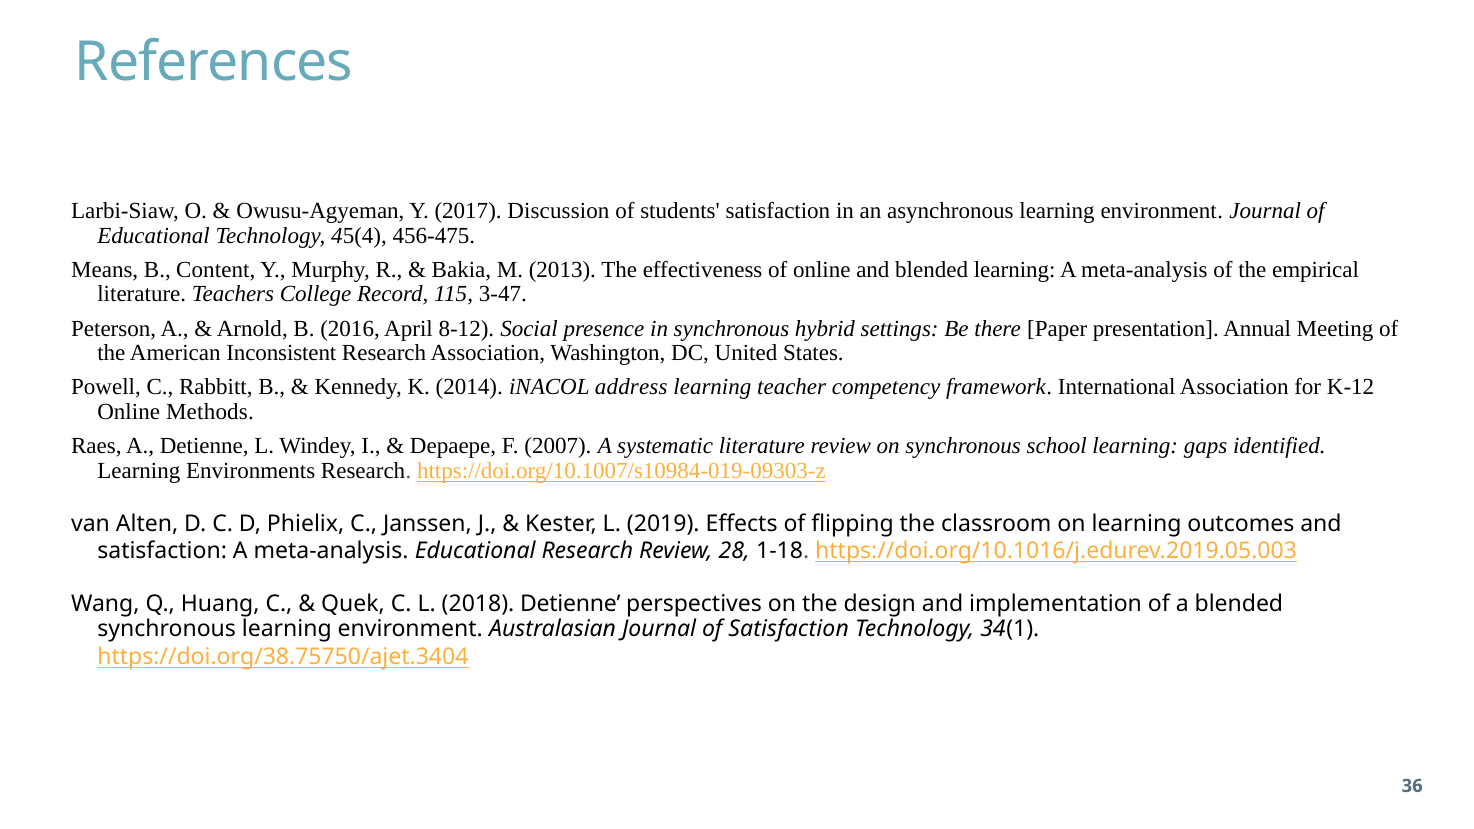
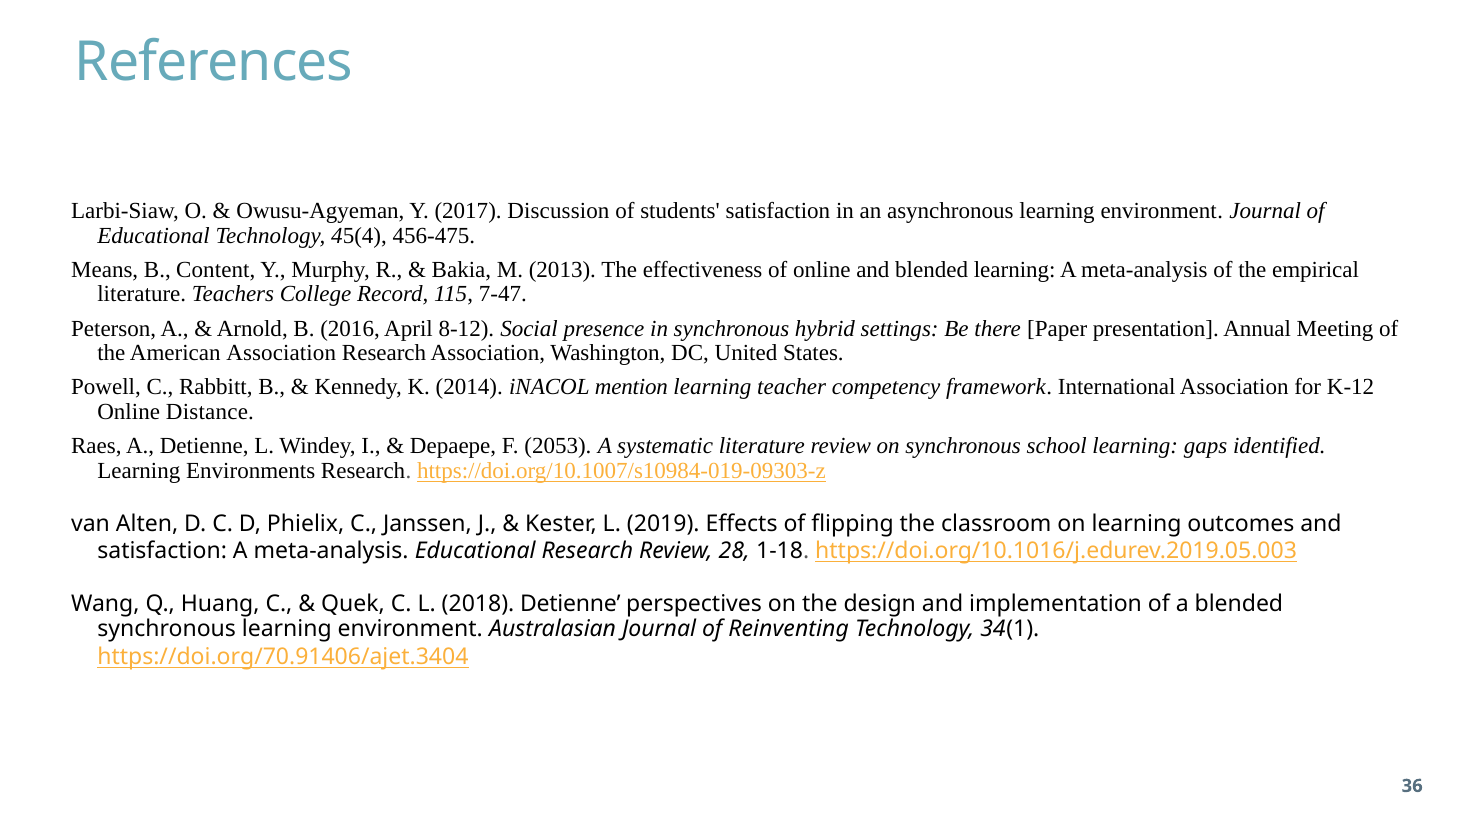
3-47: 3-47 -> 7-47
American Inconsistent: Inconsistent -> Association
address: address -> mention
Methods: Methods -> Distance
2007: 2007 -> 2053
of Satisfaction: Satisfaction -> Reinventing
https://doi.org/38.75750/ajet.3404: https://doi.org/38.75750/ajet.3404 -> https://doi.org/70.91406/ajet.3404
